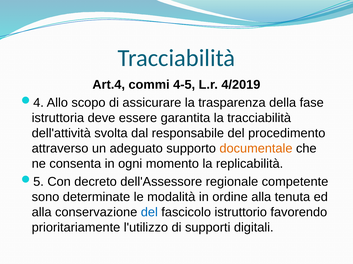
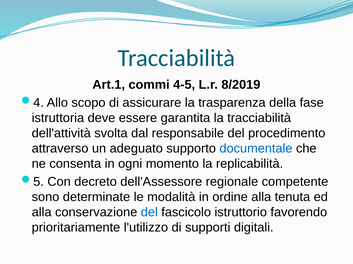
Art.4: Art.4 -> Art.1
4/2019: 4/2019 -> 8/2019
documentale colour: orange -> blue
